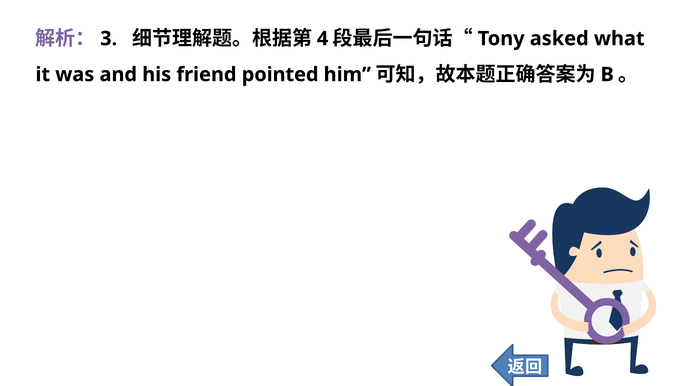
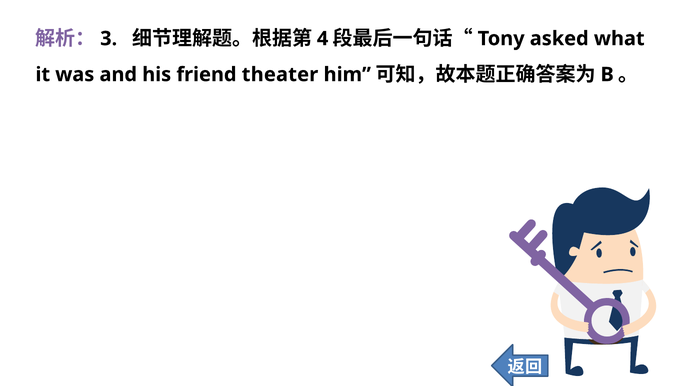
pointed: pointed -> theater
